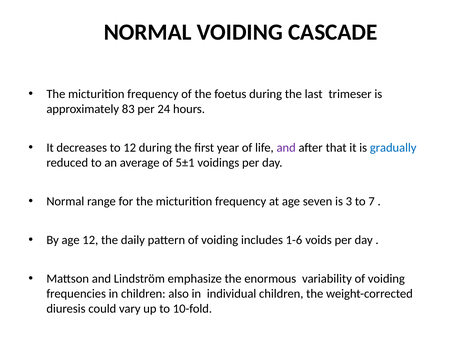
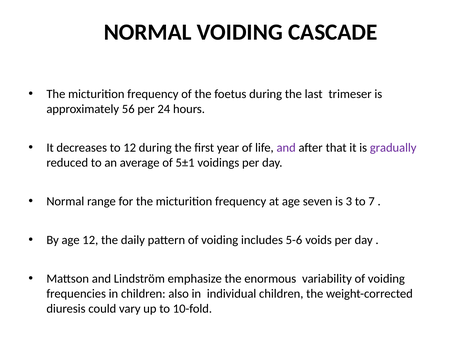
83: 83 -> 56
gradually colour: blue -> purple
1-6: 1-6 -> 5-6
